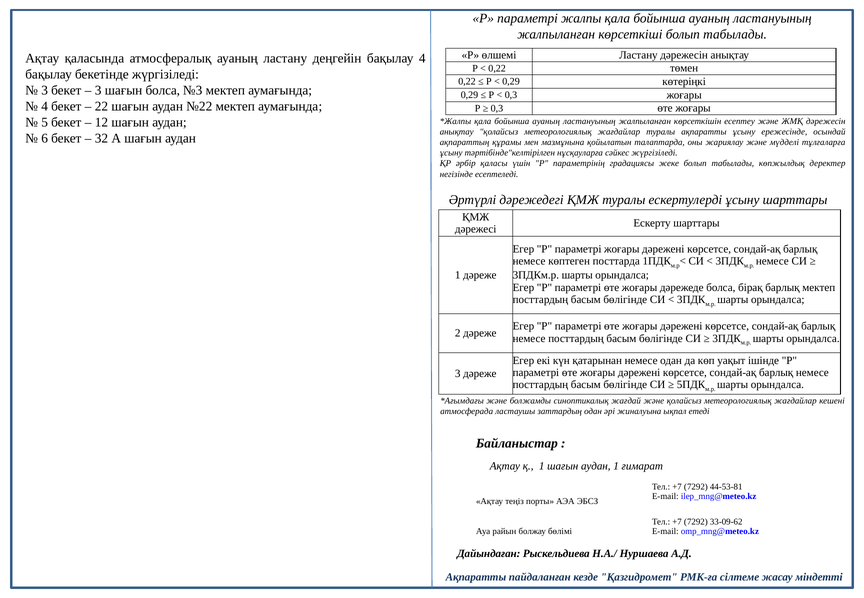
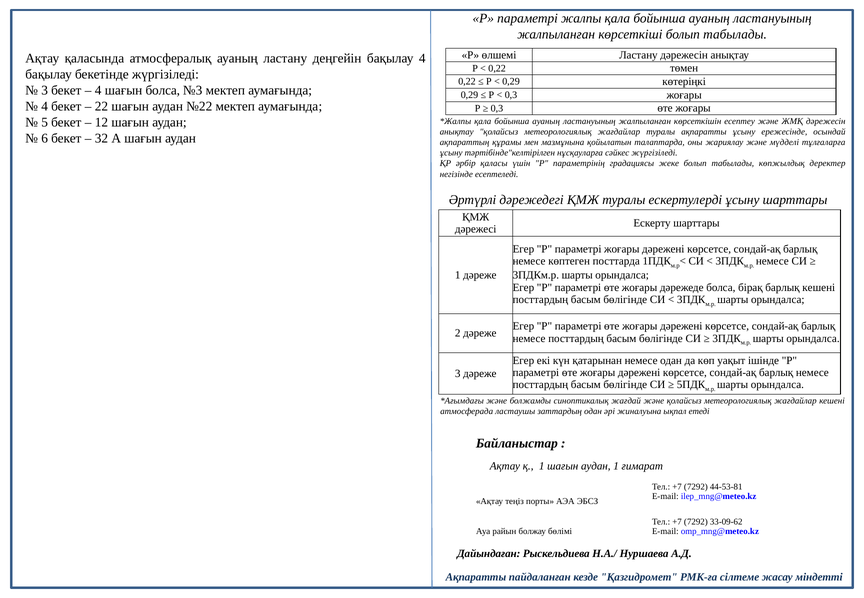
3 at (98, 90): 3 -> 4
барлық мектеп: мектеп -> кешені
